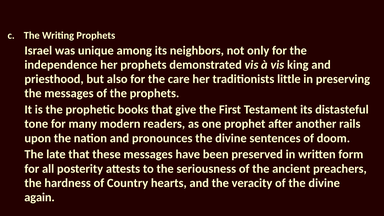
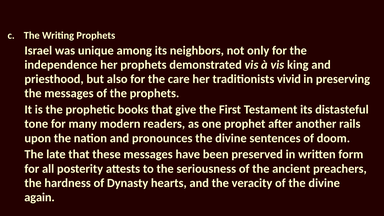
little: little -> vivid
Country: Country -> Dynasty
